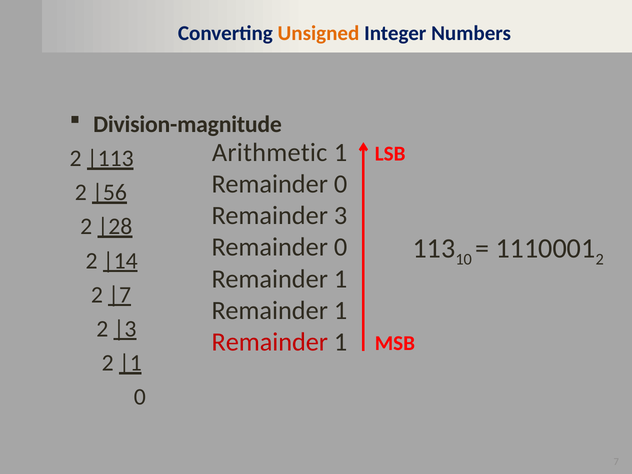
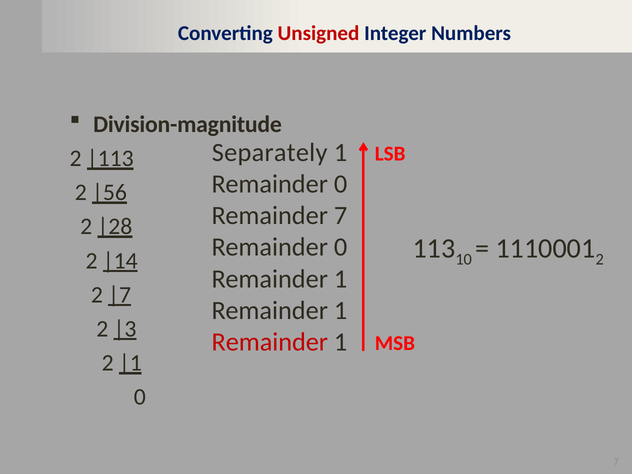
Unsigned colour: orange -> red
Arithmetic: Arithmetic -> Separately
Remainder 3: 3 -> 7
